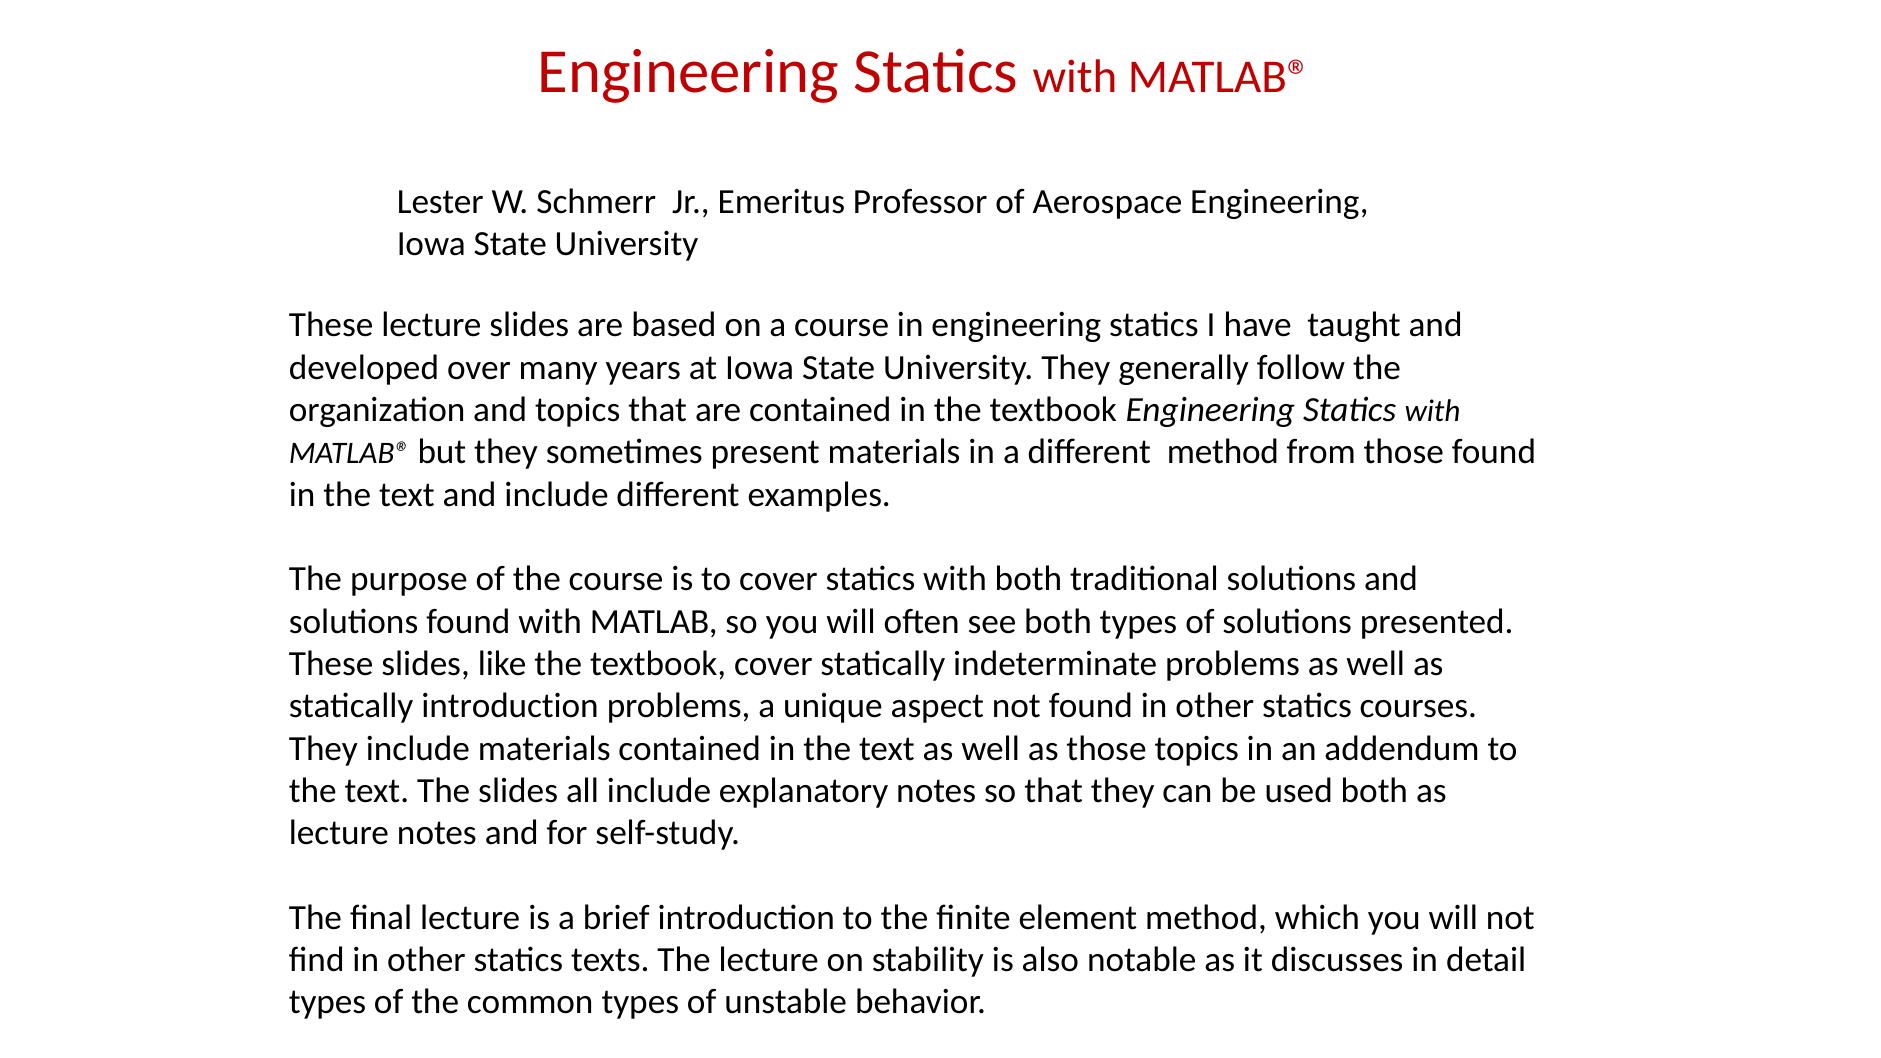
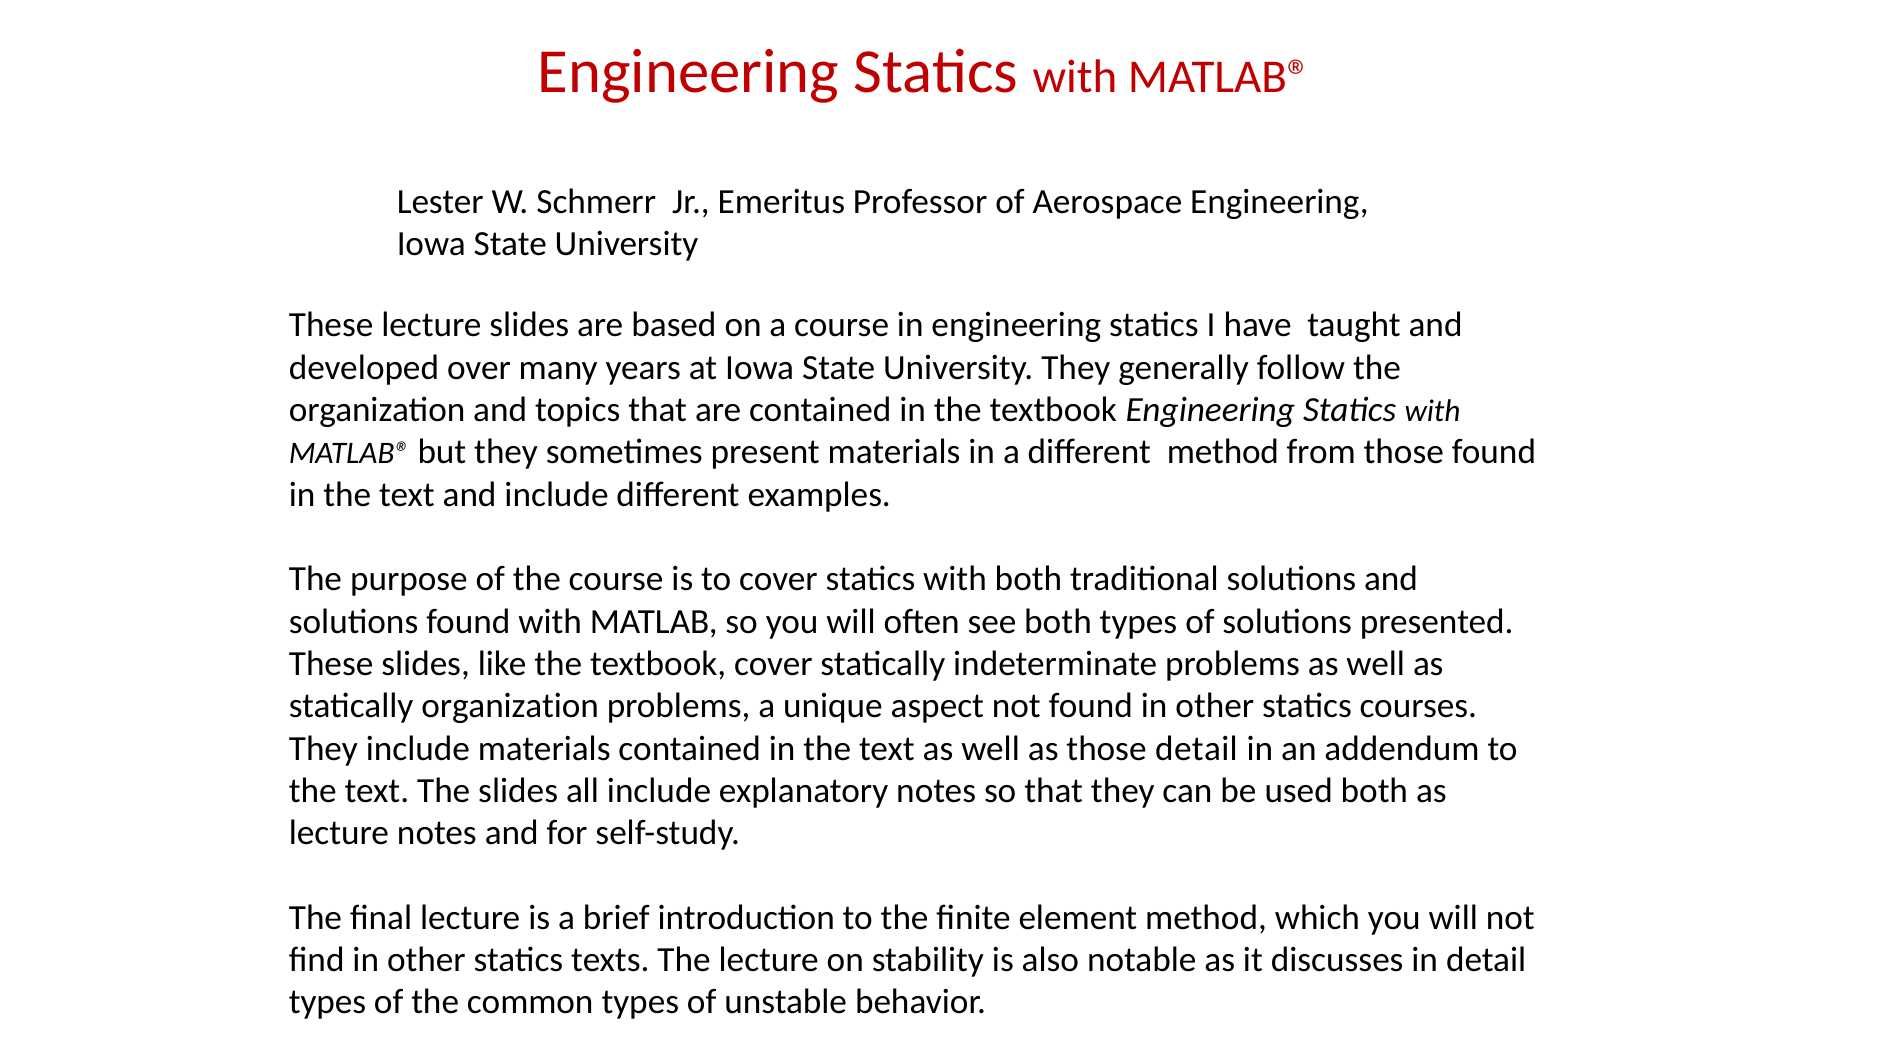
statically introduction: introduction -> organization
those topics: topics -> detail
